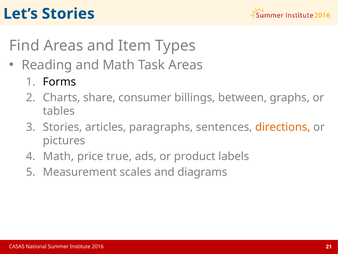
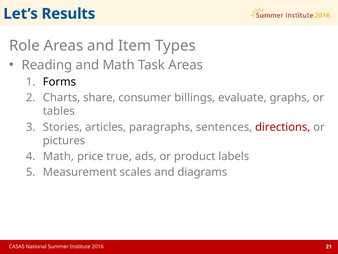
Let’s Stories: Stories -> Results
Find: Find -> Role
between: between -> evaluate
directions colour: orange -> red
